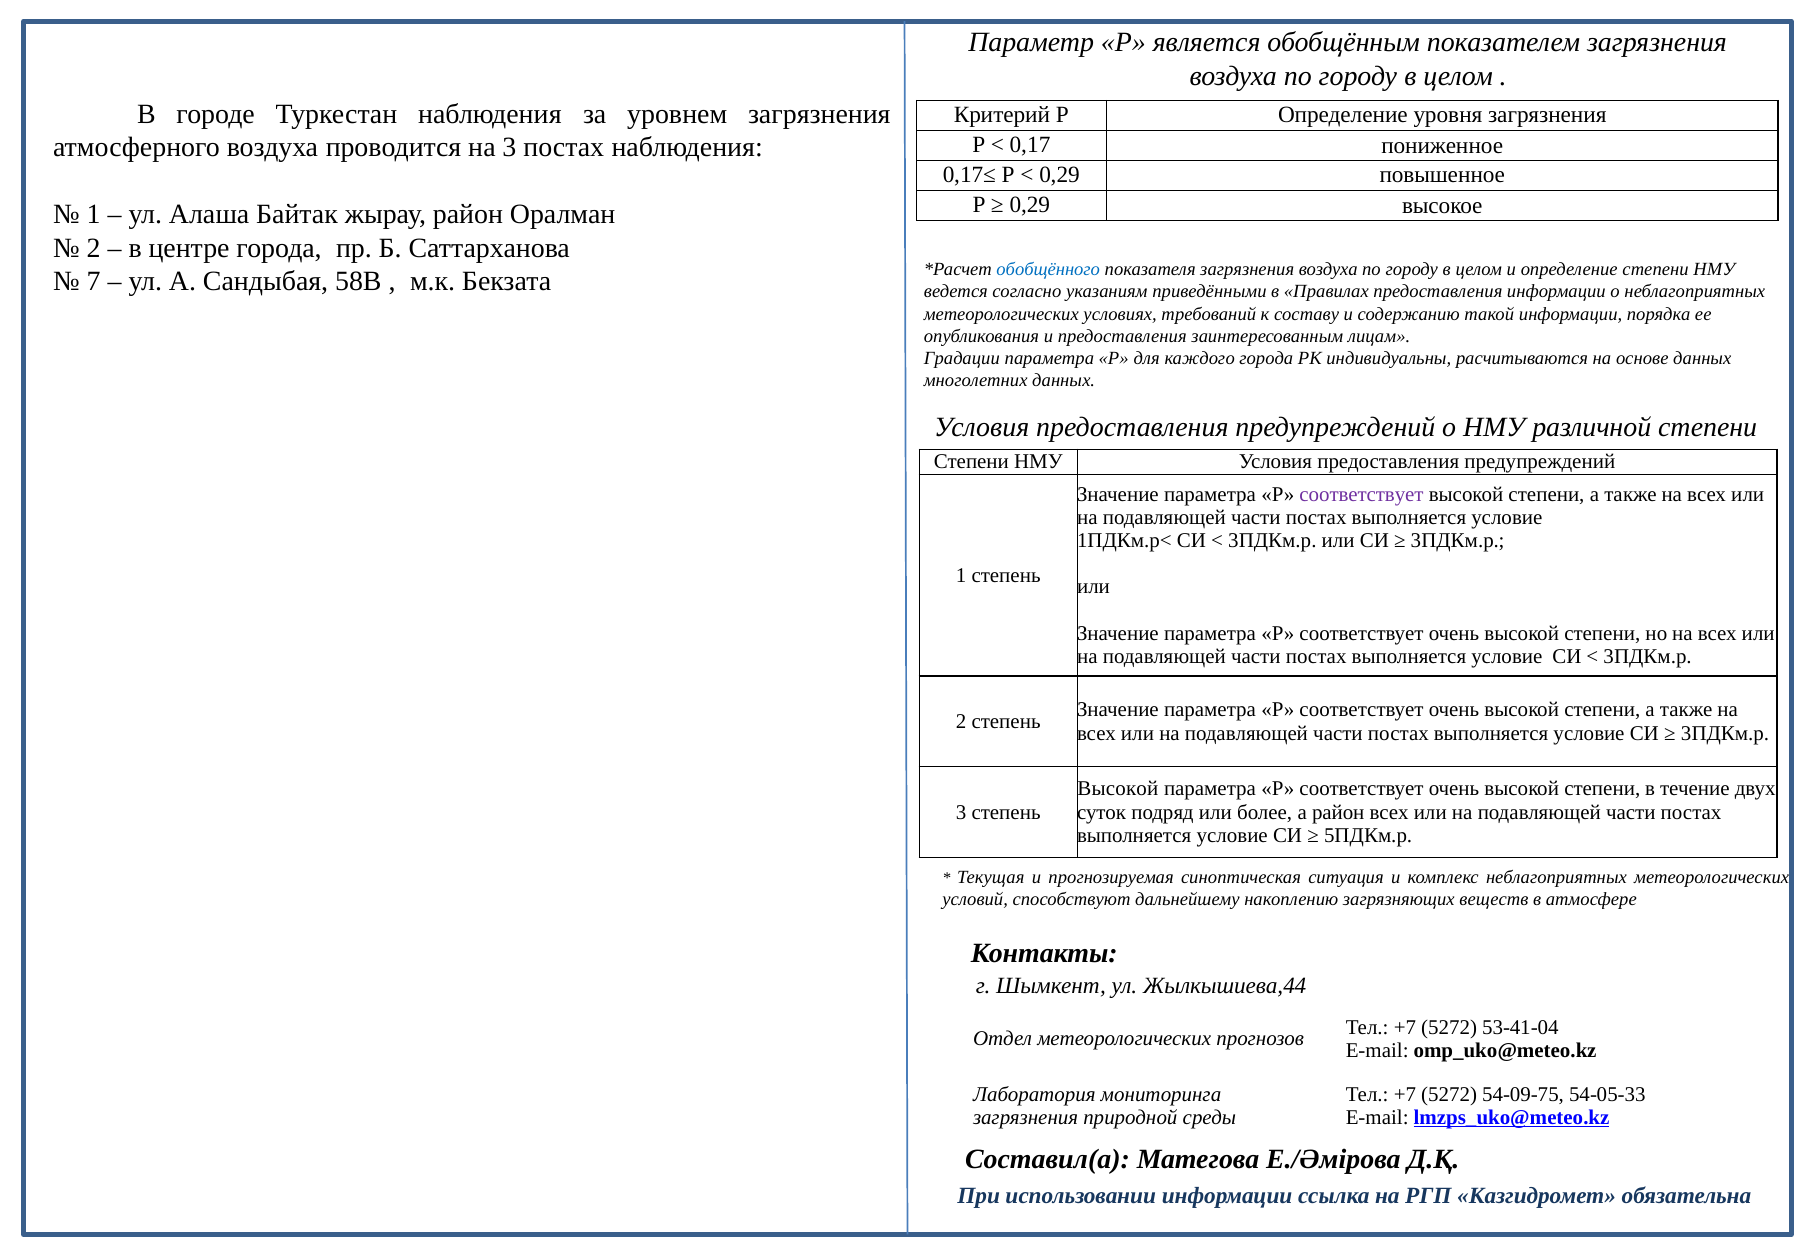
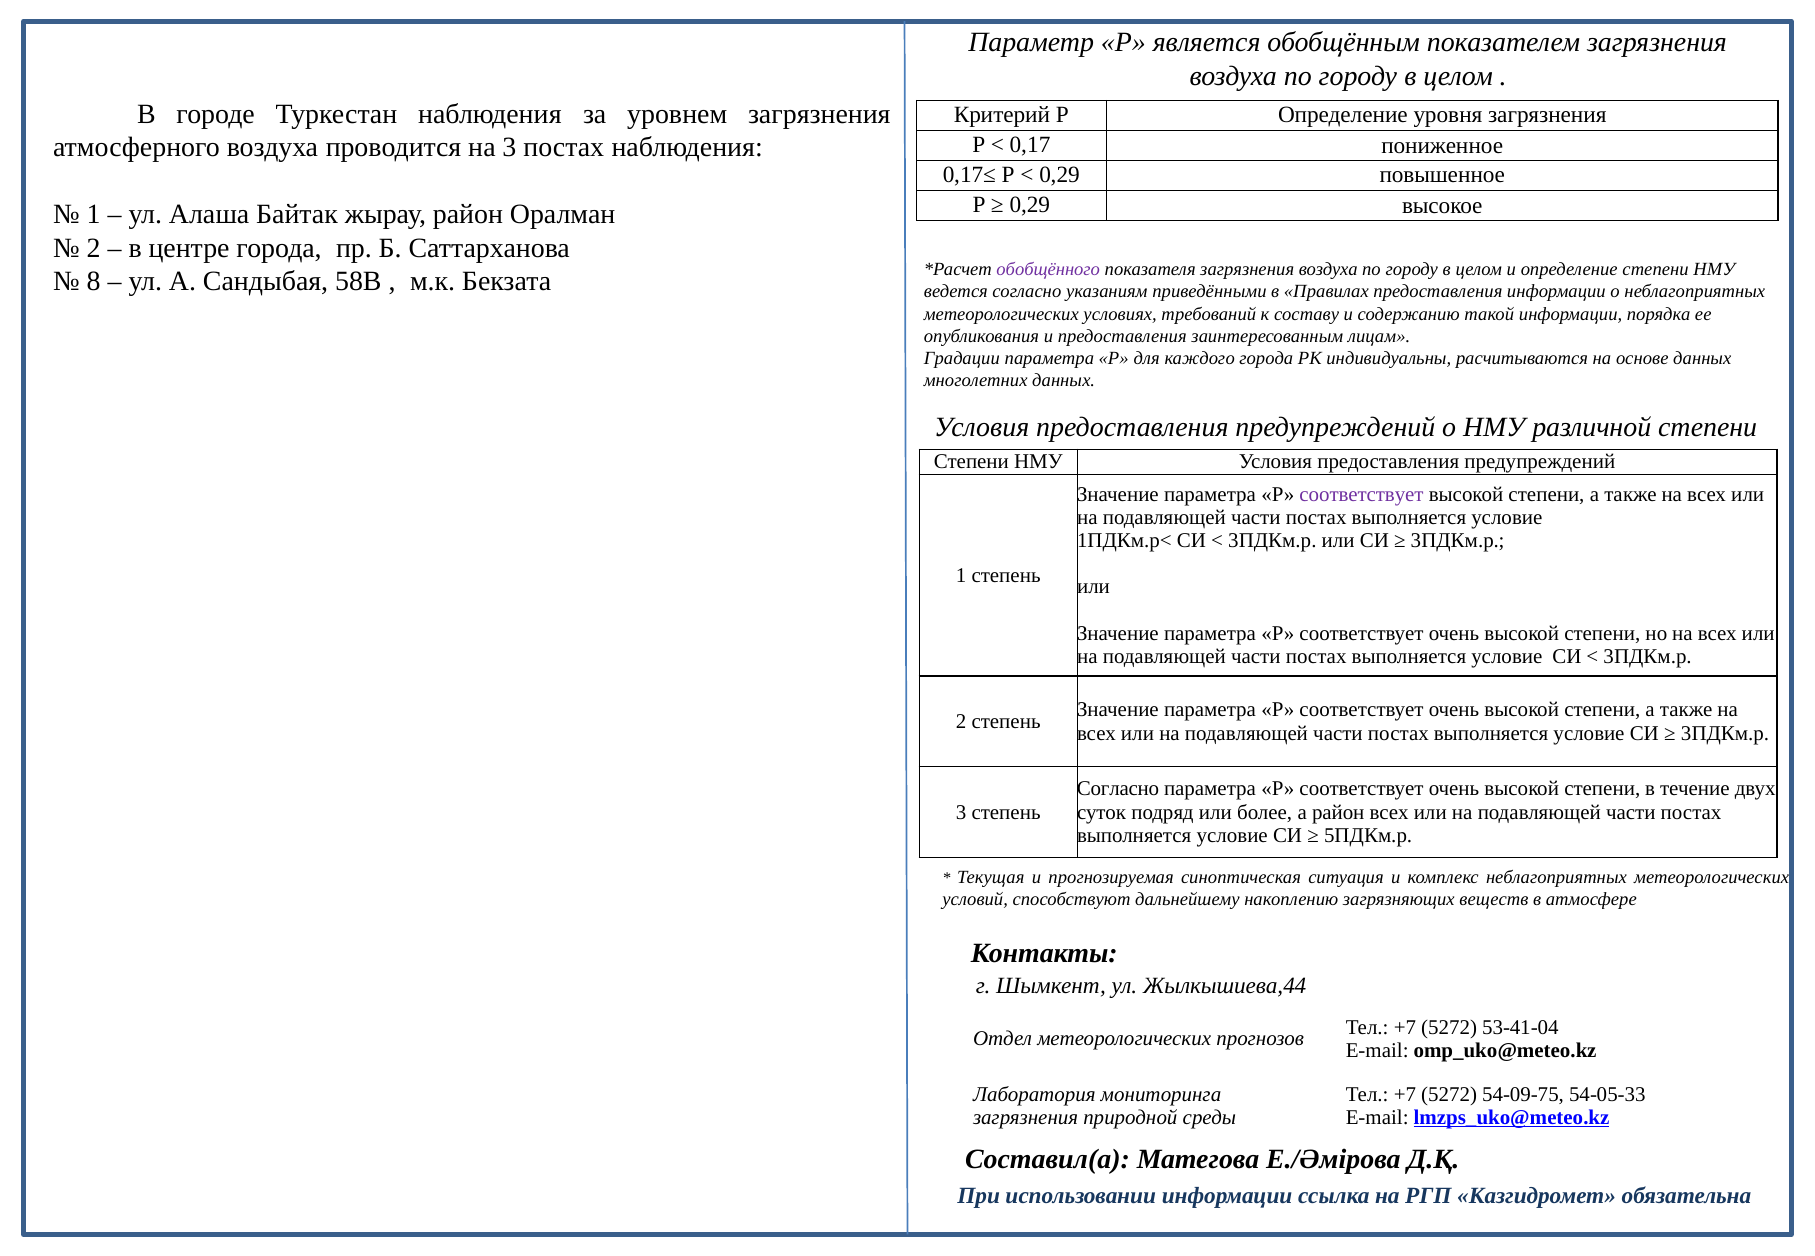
обобщённого colour: blue -> purple
7: 7 -> 8
Высокой at (1118, 789): Высокой -> Согласно
